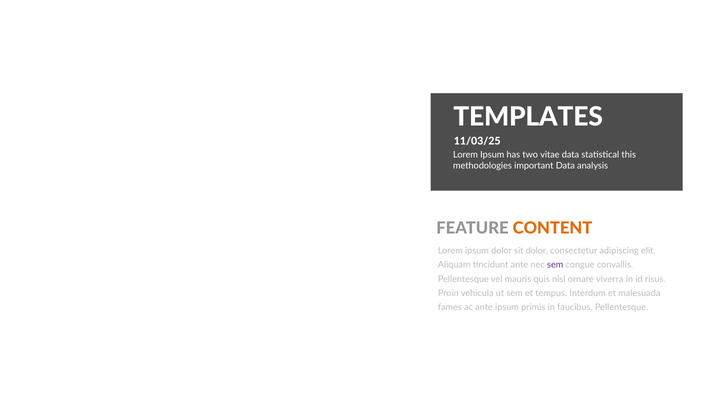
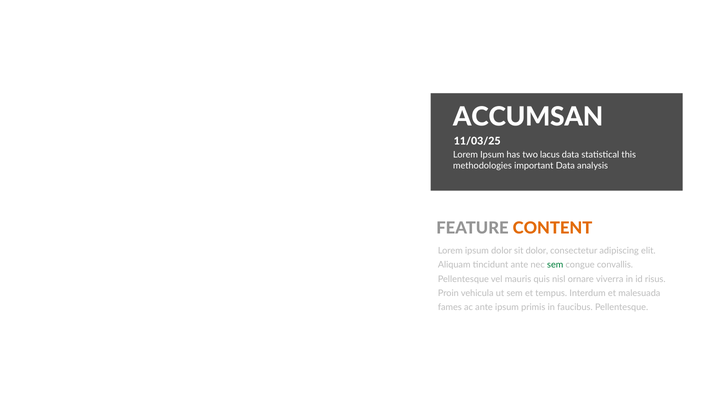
TEMPLATES: TEMPLATES -> ACCUMSAN
vitae: vitae -> lacus
sem at (555, 265) colour: purple -> green
